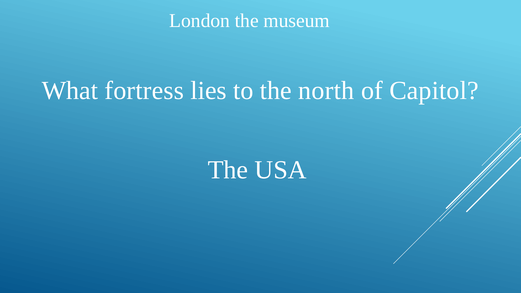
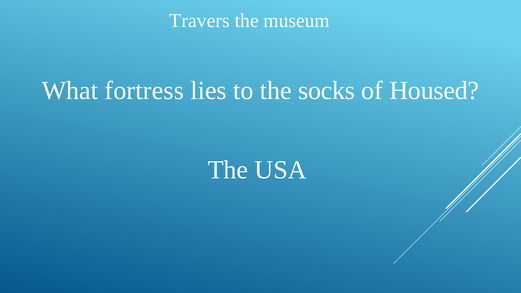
London: London -> Travers
north: north -> socks
Capitol: Capitol -> Housed
